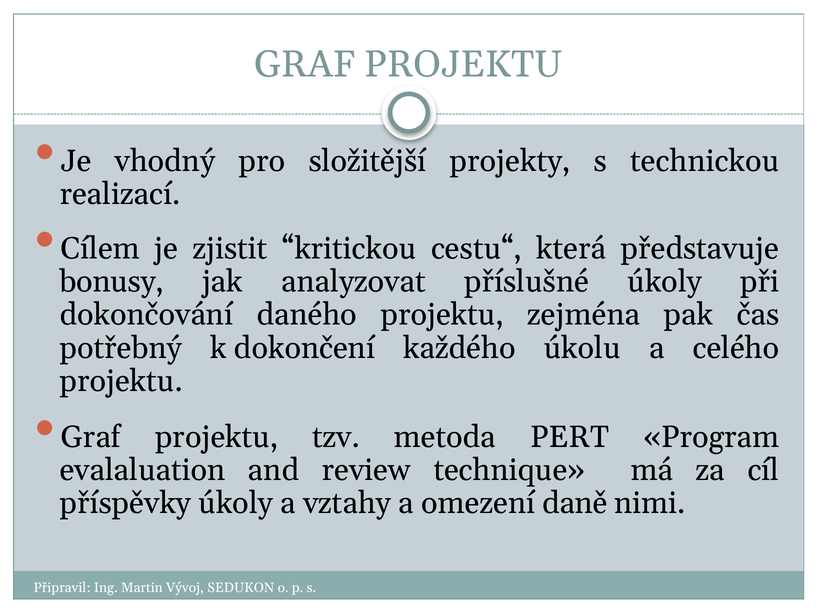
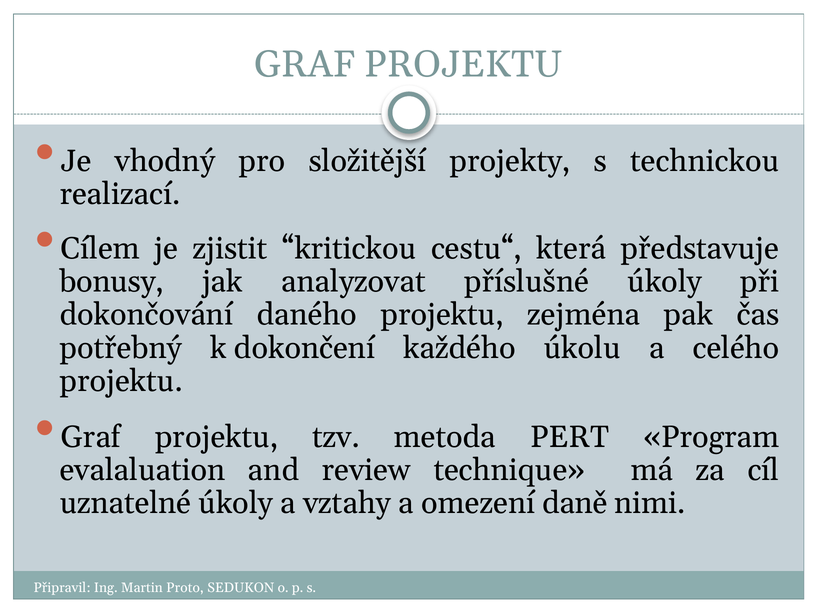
příspěvky: příspěvky -> uznatelné
Vývoj: Vývoj -> Proto
